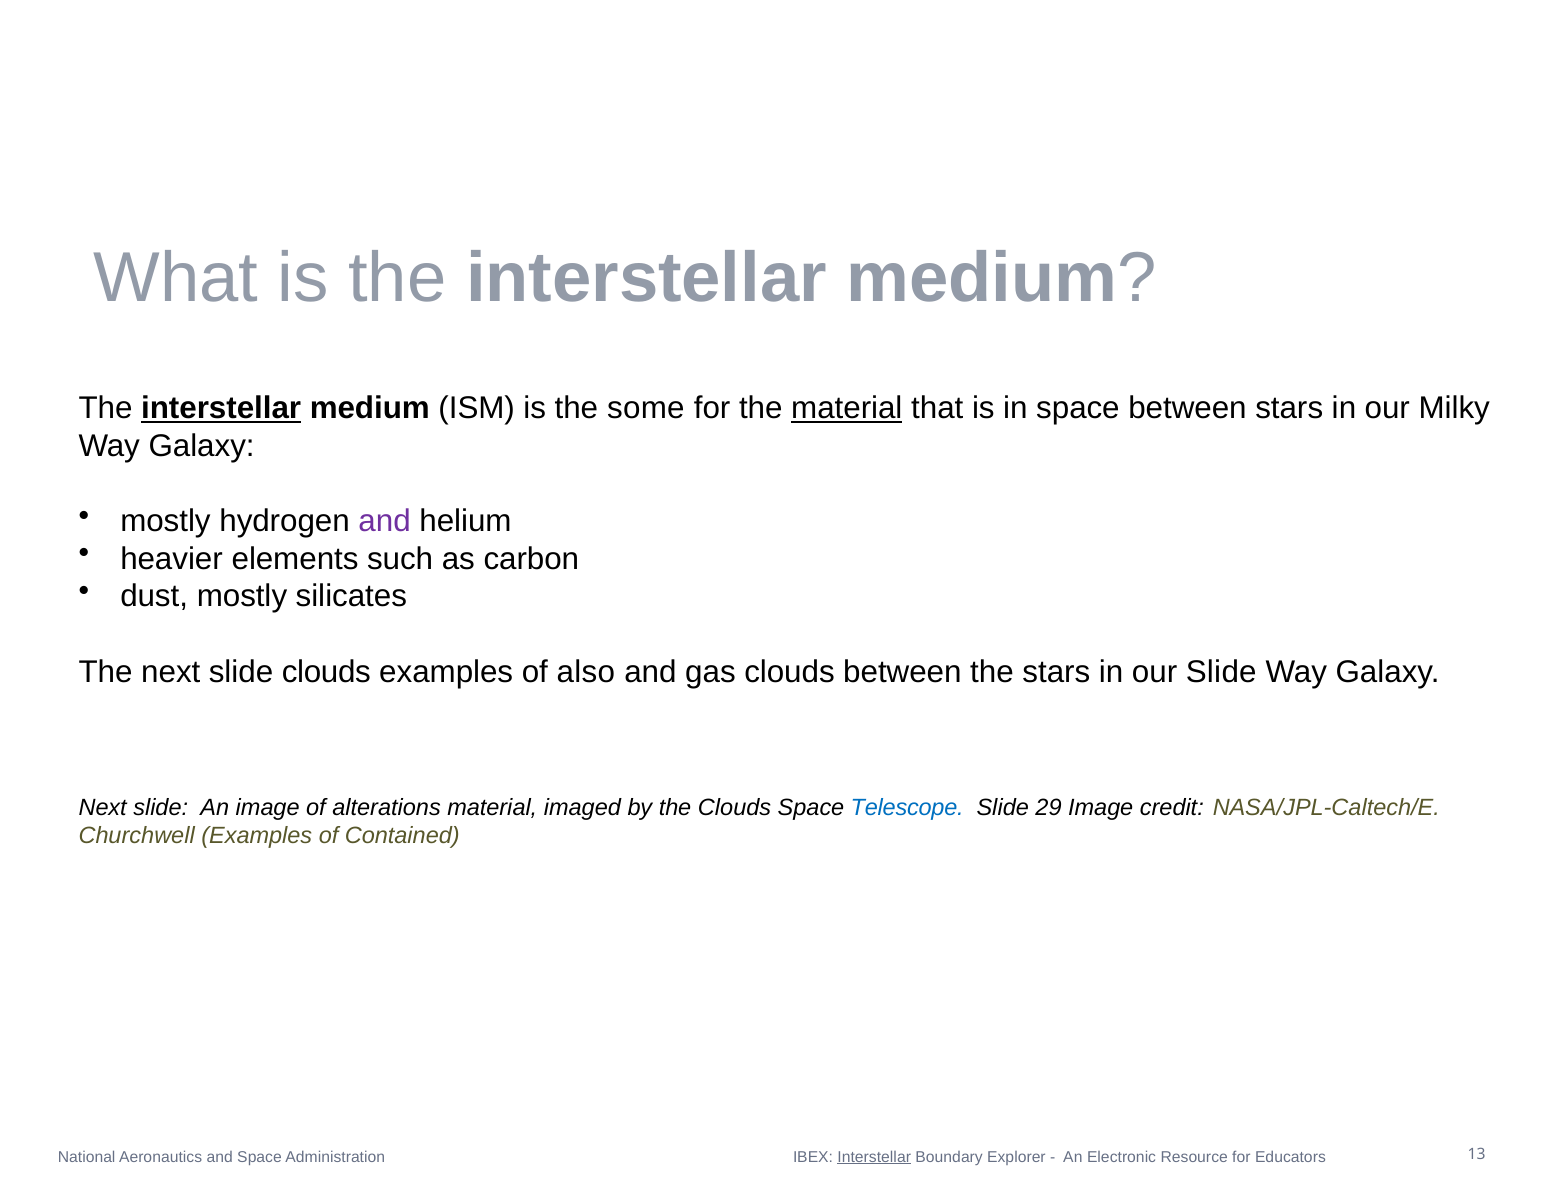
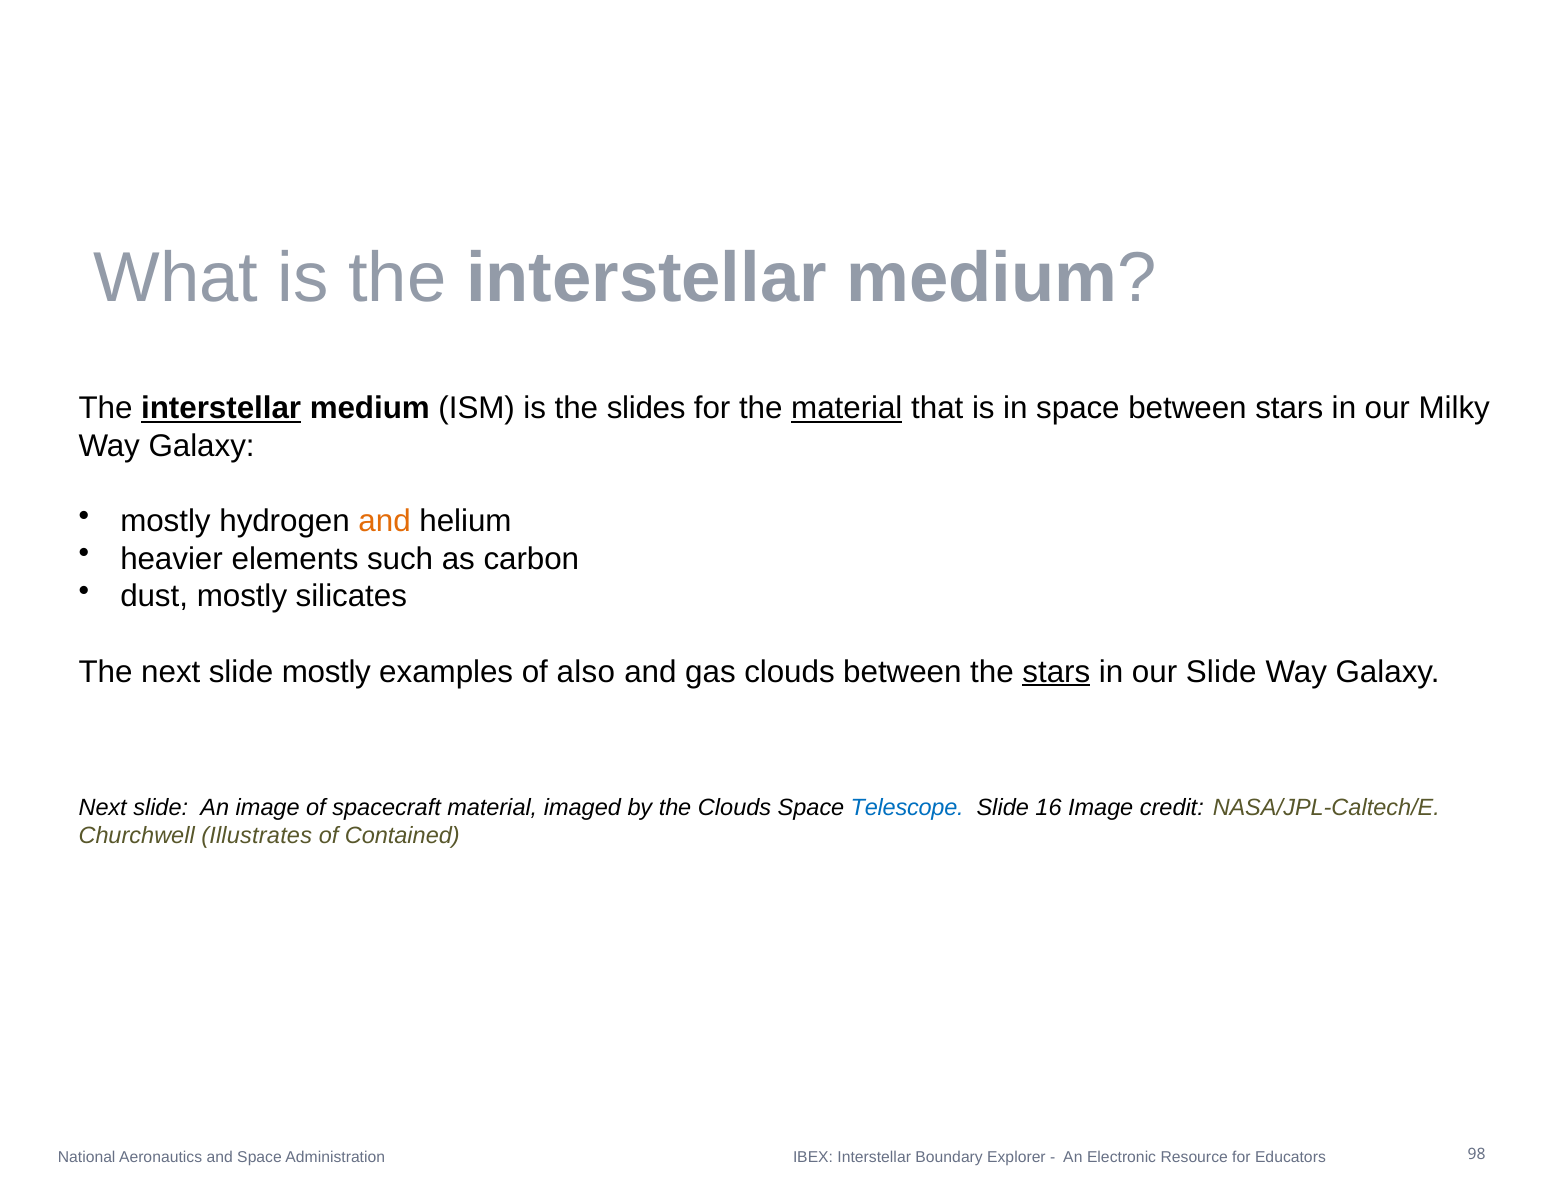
some: some -> slides
and at (385, 522) colour: purple -> orange
slide clouds: clouds -> mostly
stars at (1056, 672) underline: none -> present
alterations: alterations -> spacecraft
29: 29 -> 16
Churchwell Examples: Examples -> Illustrates
Interstellar at (874, 1158) underline: present -> none
13: 13 -> 98
